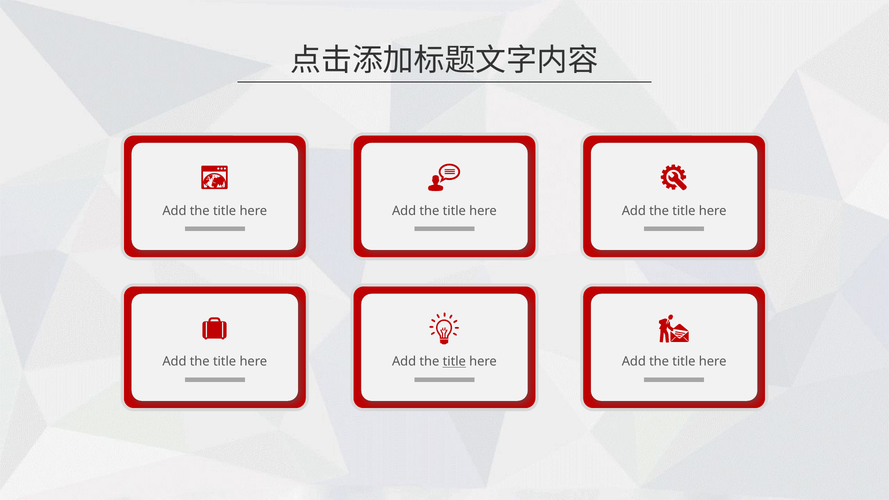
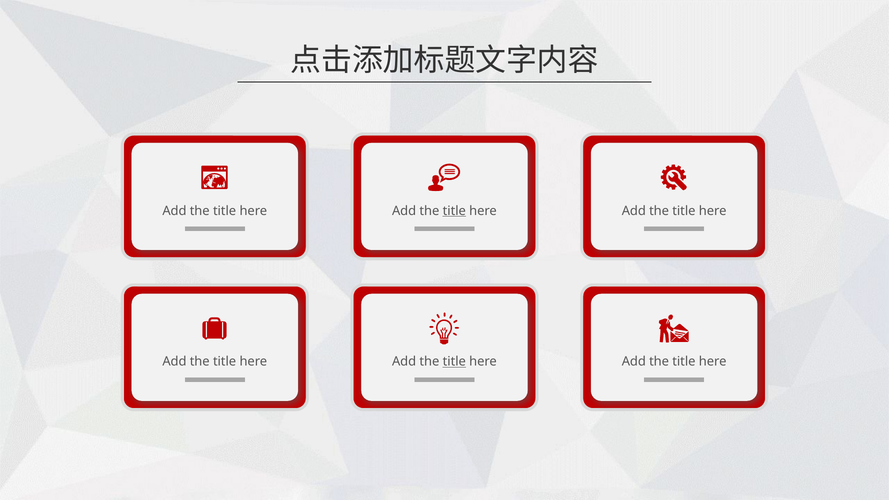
title at (454, 211) underline: none -> present
